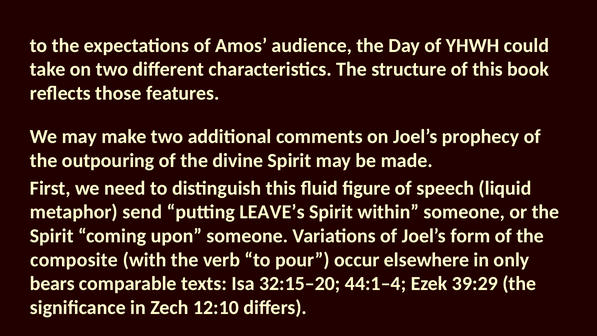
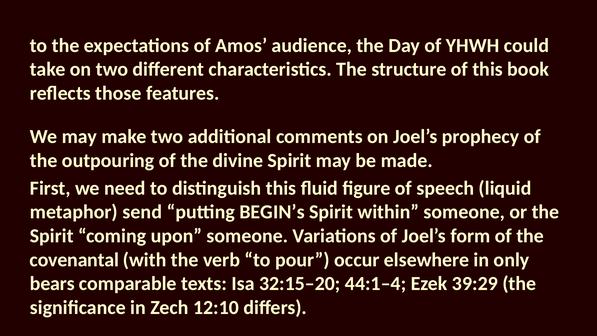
LEAVE’s: LEAVE’s -> BEGIN’s
composite: composite -> covenantal
